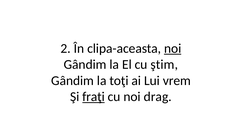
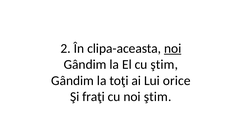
vrem: vrem -> orice
fraţi underline: present -> none
noi drag: drag -> ştim
